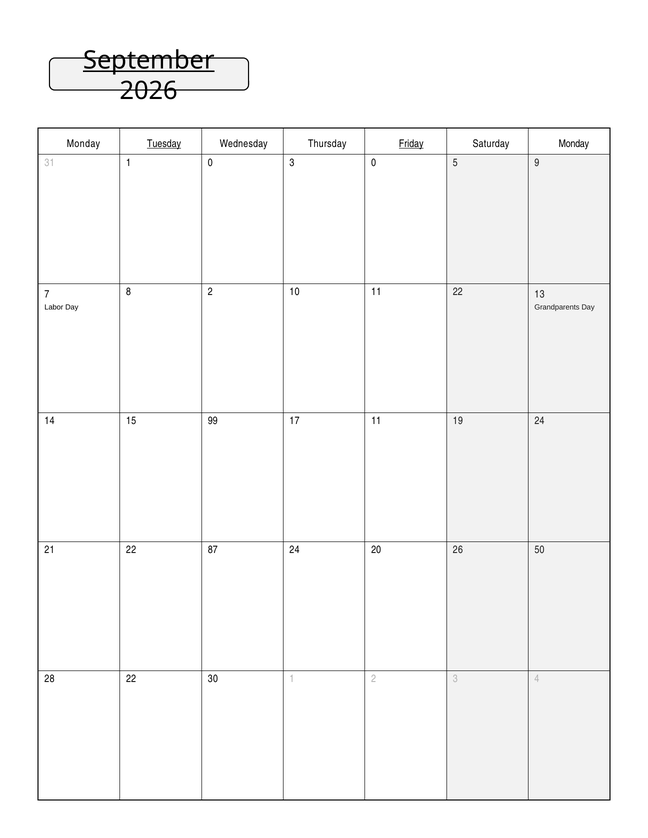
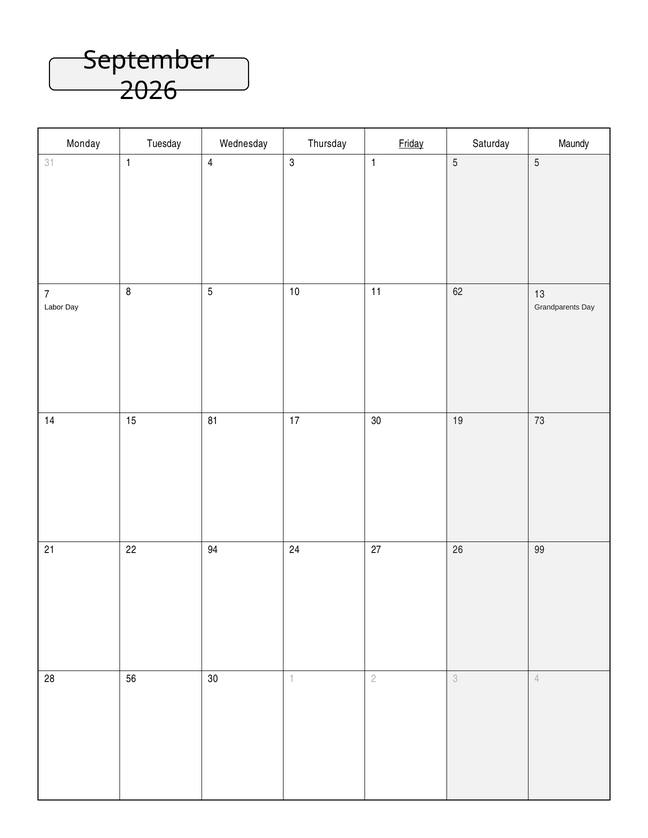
September underline: present -> none
Tuesday underline: present -> none
Saturday Monday: Monday -> Maundy
1 0: 0 -> 4
3 0: 0 -> 1
5 9: 9 -> 5
8 2: 2 -> 5
11 22: 22 -> 62
99: 99 -> 81
17 11: 11 -> 30
19 24: 24 -> 73
87: 87 -> 94
20: 20 -> 27
50: 50 -> 99
28 22: 22 -> 56
